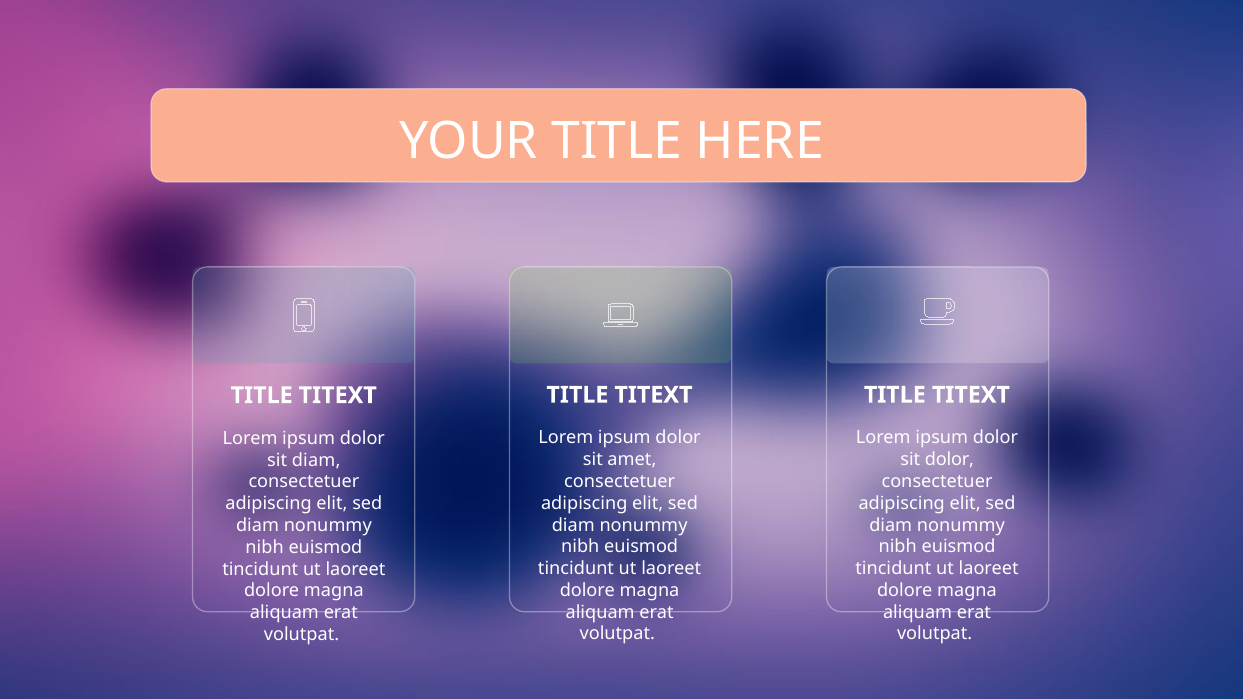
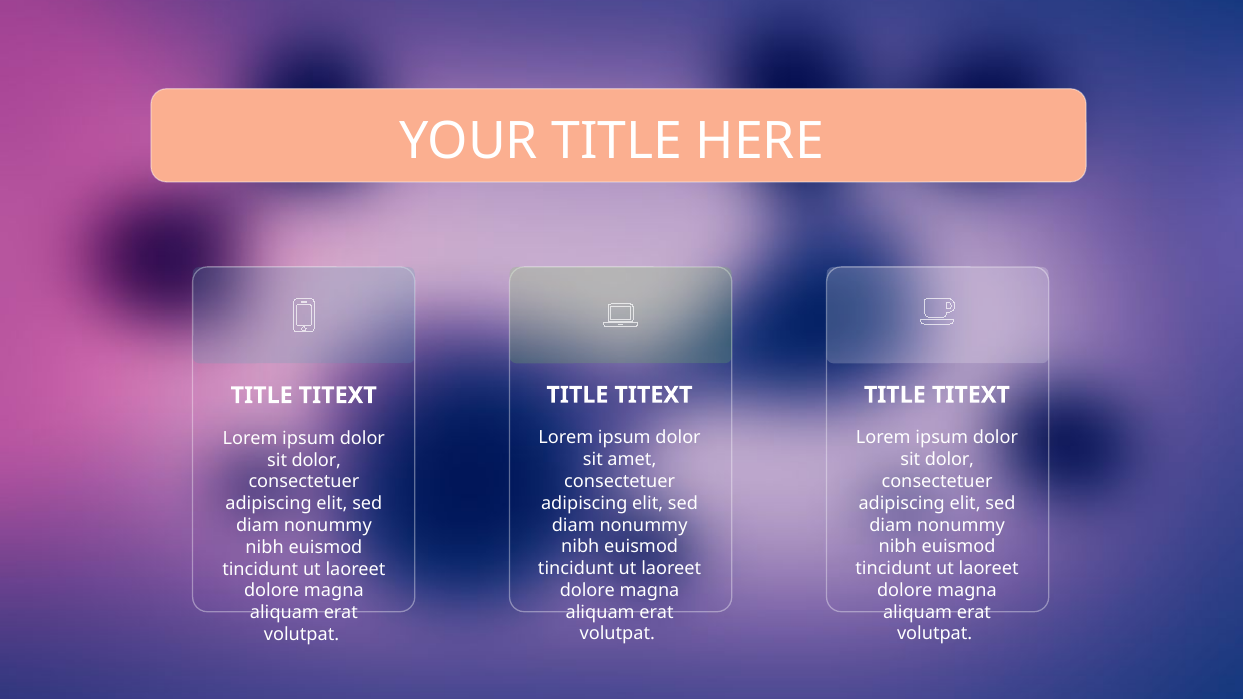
diam at (316, 460): diam -> dolor
